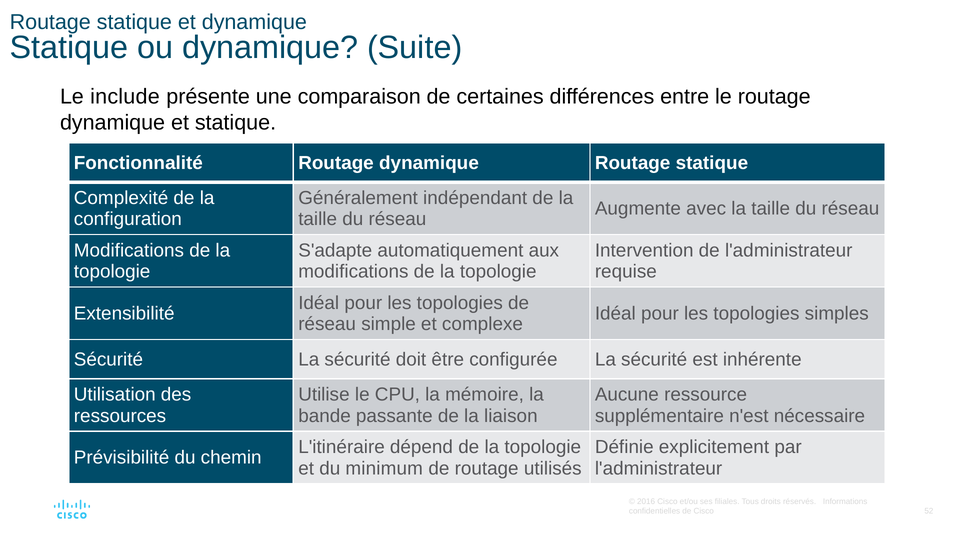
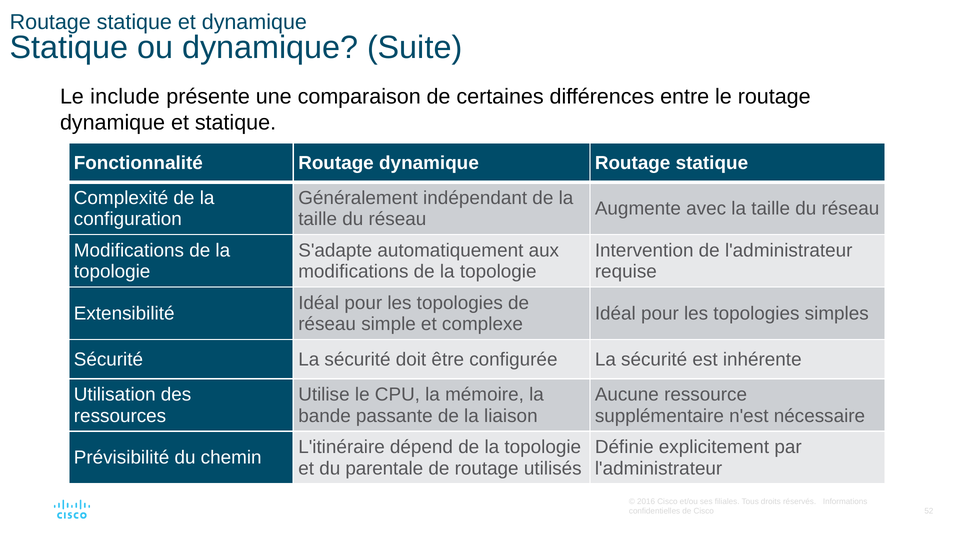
minimum: minimum -> parentale
